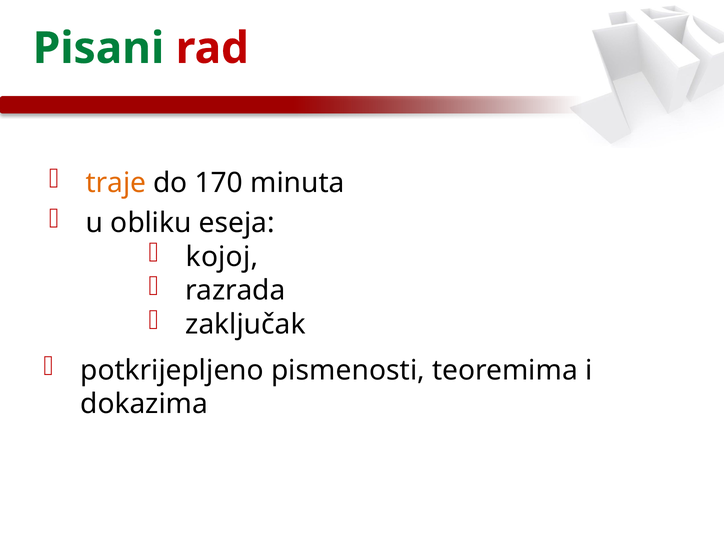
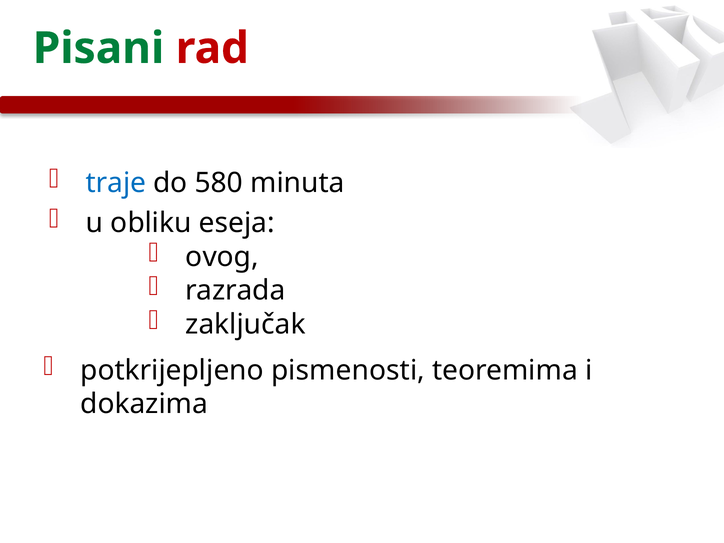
traje colour: orange -> blue
170: 170 -> 580
kojoj: kojoj -> ovog
